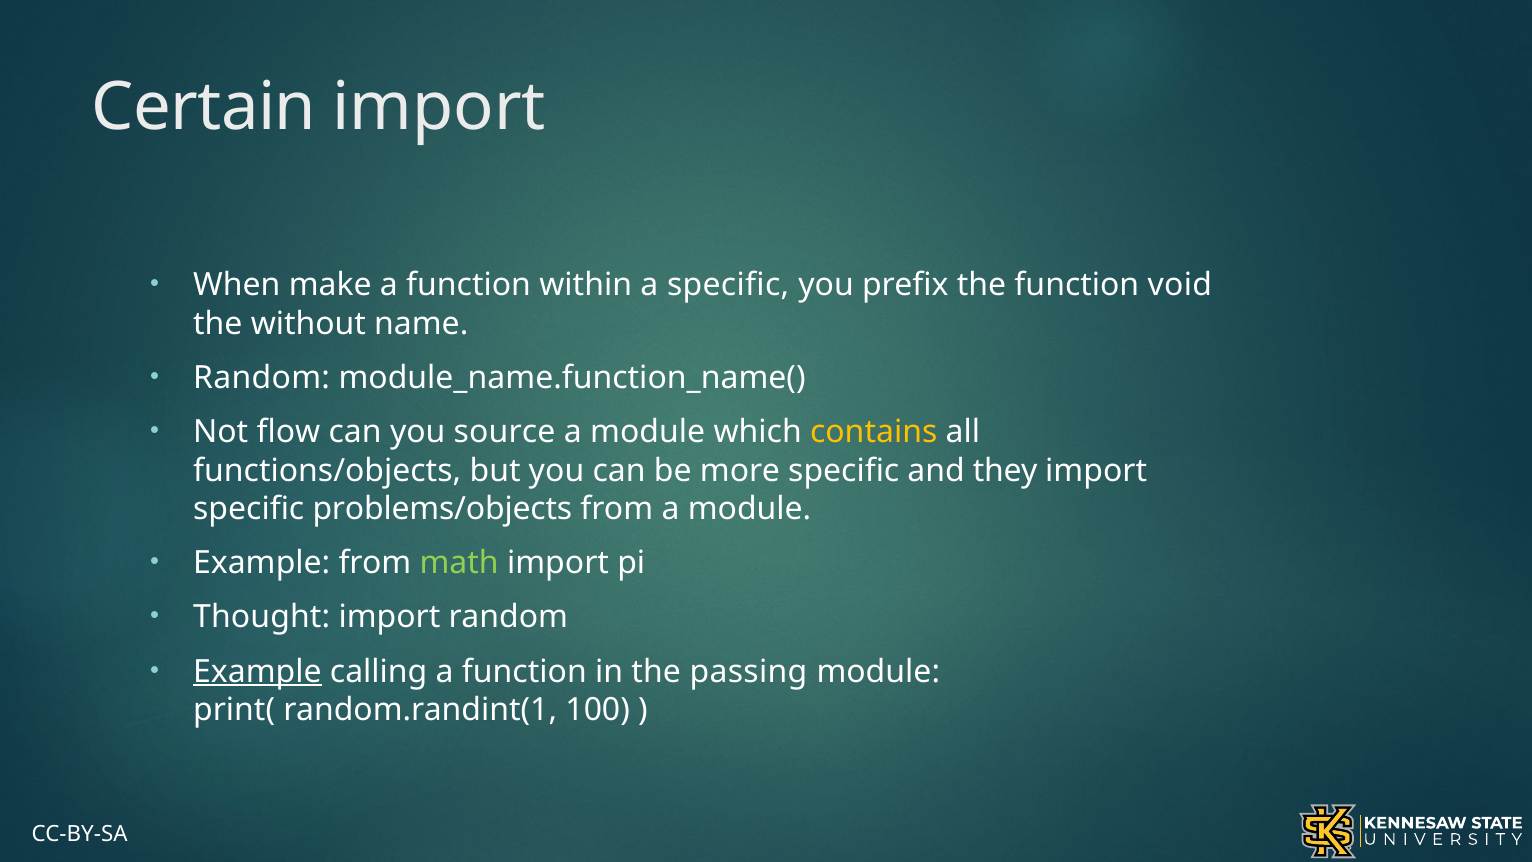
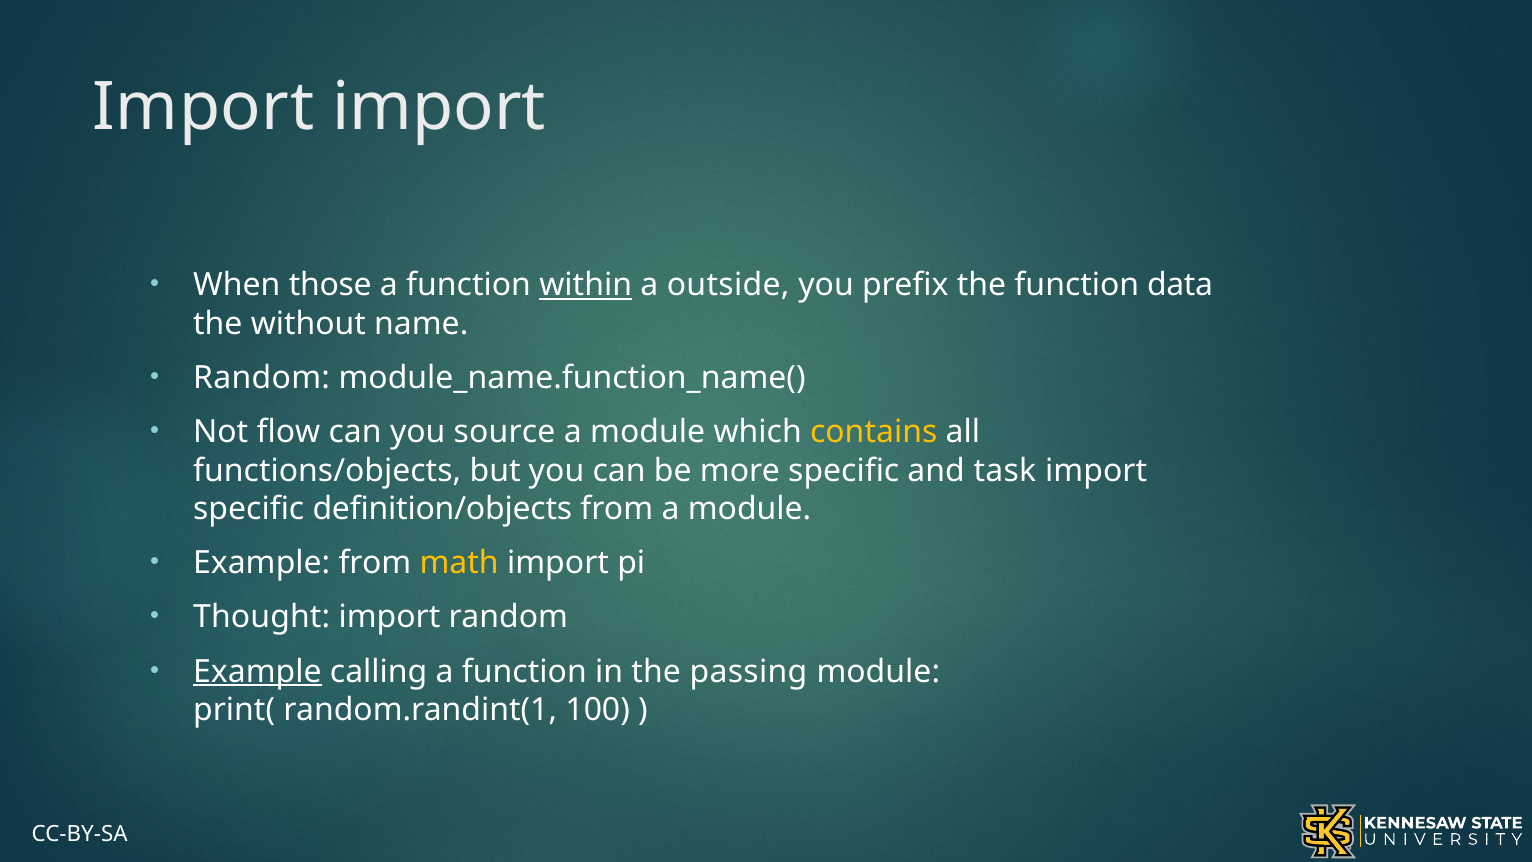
Certain at (204, 108): Certain -> Import
make: make -> those
within underline: none -> present
a specific: specific -> outside
void: void -> data
they: they -> task
problems/objects: problems/objects -> definition/objects
math colour: light green -> yellow
